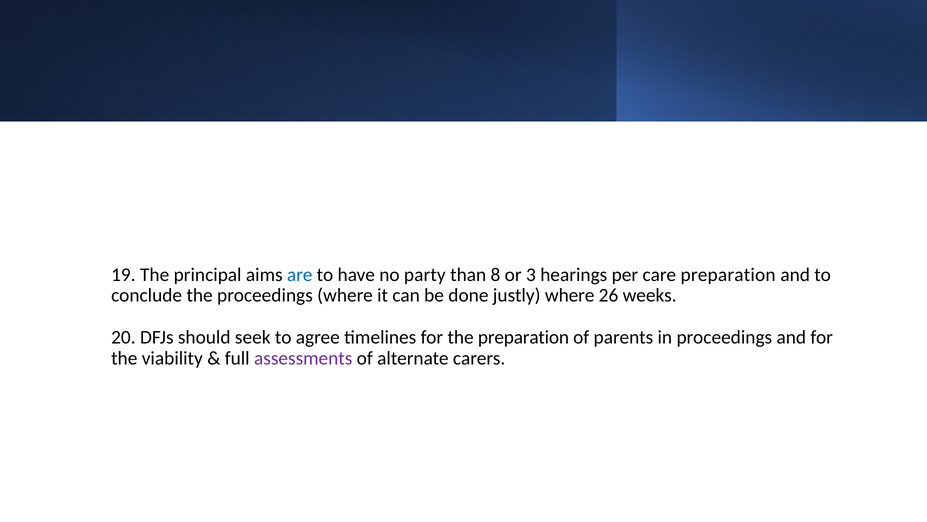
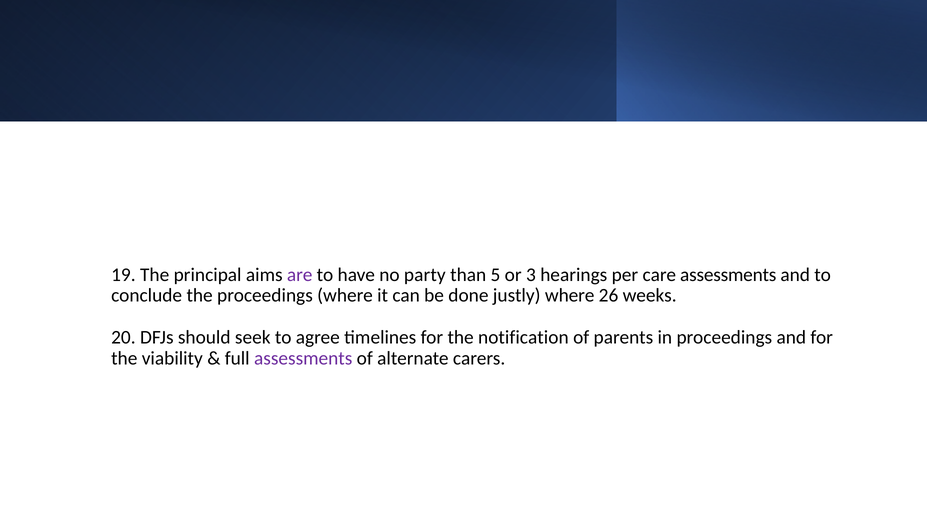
are colour: blue -> purple
8: 8 -> 5
care preparation: preparation -> assessments
the preparation: preparation -> notification
